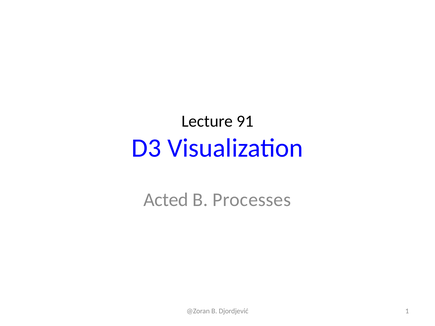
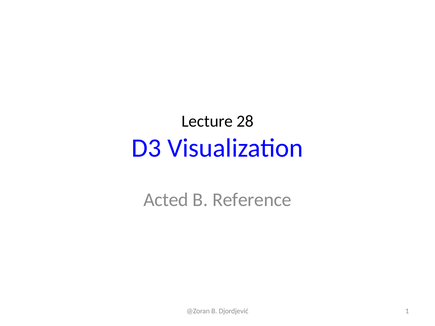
91: 91 -> 28
Processes: Processes -> Reference
